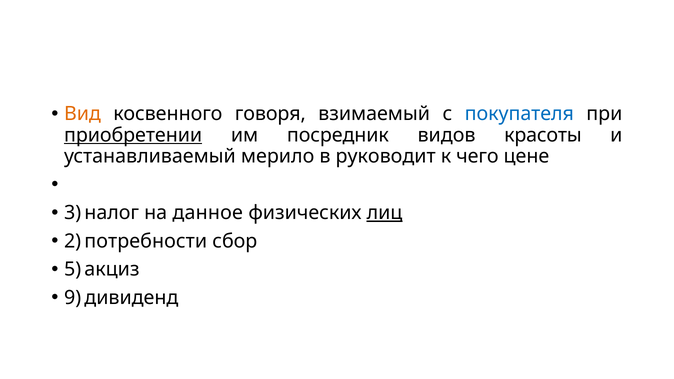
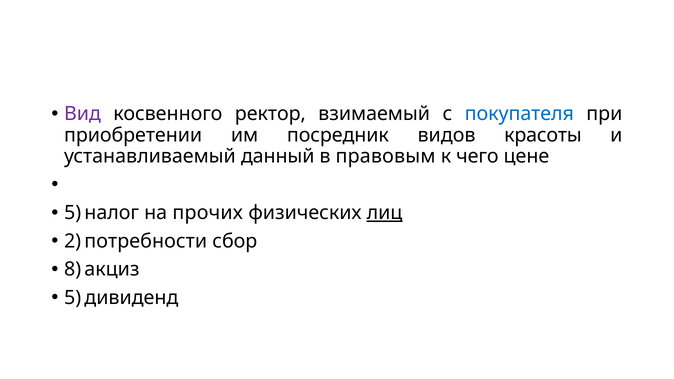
Вид colour: orange -> purple
говоря: говоря -> ректор
приобретении underline: present -> none
мерило: мерило -> данный
руководит: руководит -> правовым
3 at (73, 213): 3 -> 5
данное: данное -> прочих
5: 5 -> 8
9 at (73, 298): 9 -> 5
